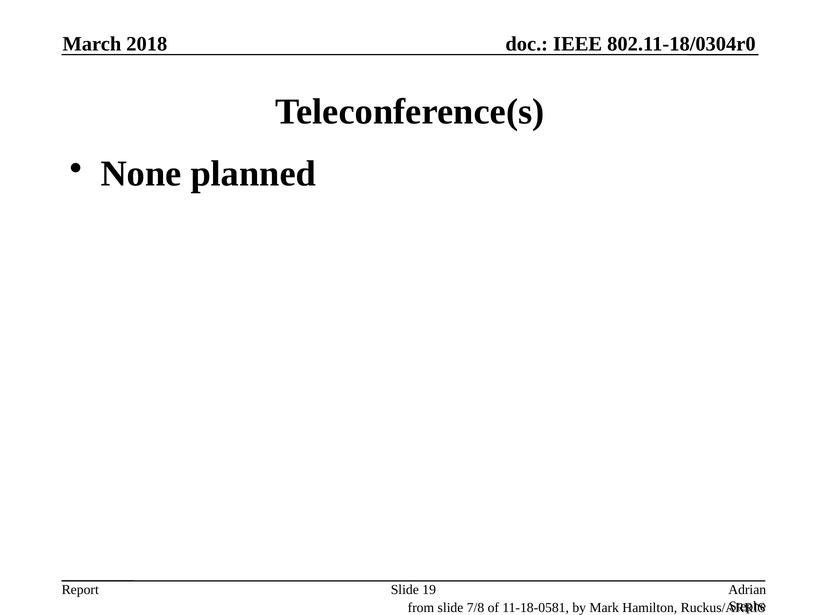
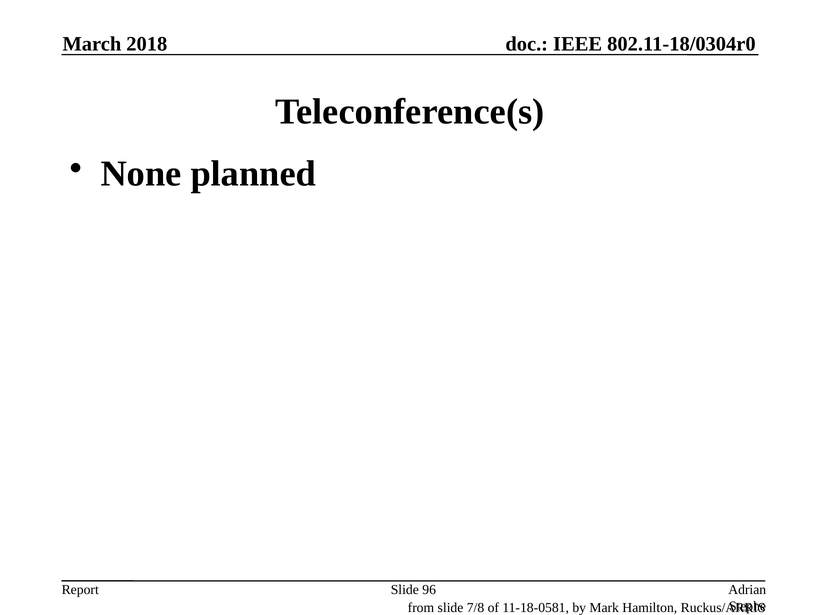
19: 19 -> 96
